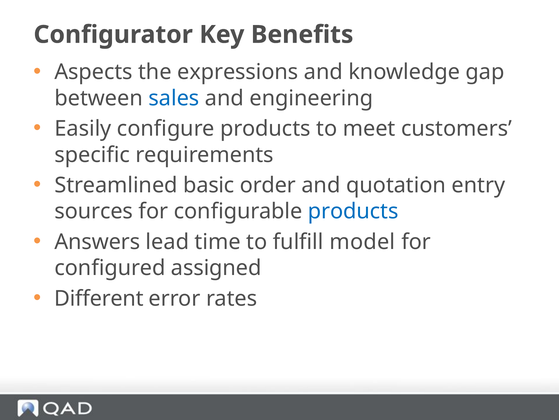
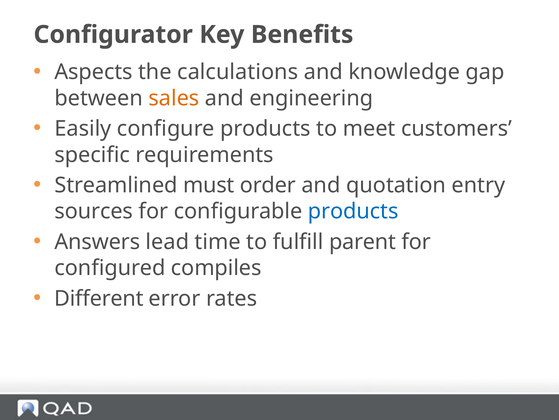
expressions: expressions -> calculations
sales colour: blue -> orange
basic: basic -> must
model: model -> parent
assigned: assigned -> compiles
